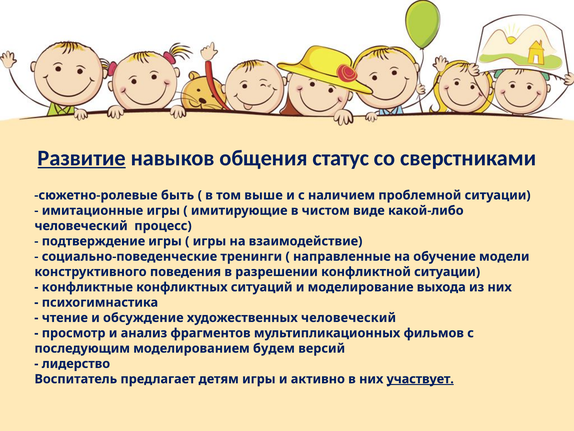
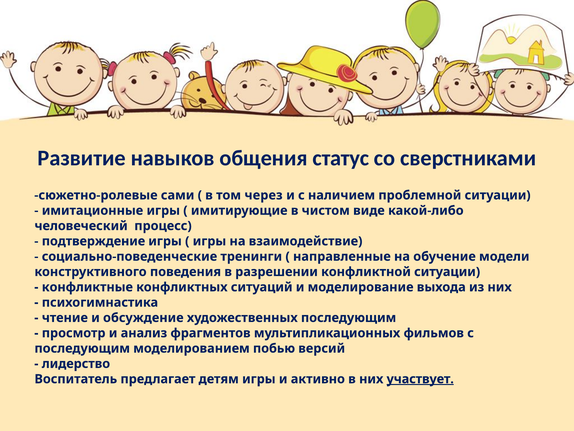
Развитие underline: present -> none
быть: быть -> сами
выше: выше -> через
художественных человеческий: человеческий -> последующим
будем: будем -> побью
